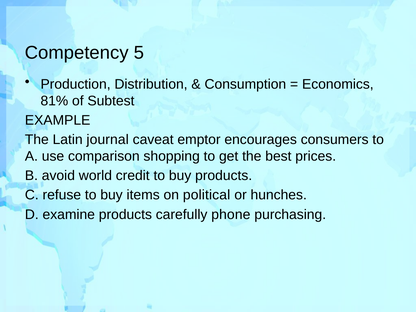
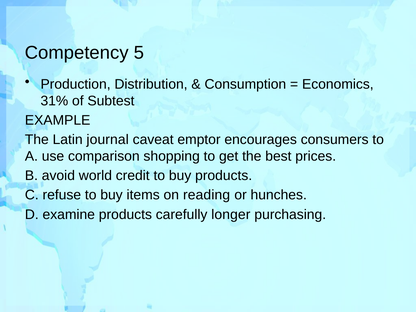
81%: 81% -> 31%
political: political -> reading
phone: phone -> longer
